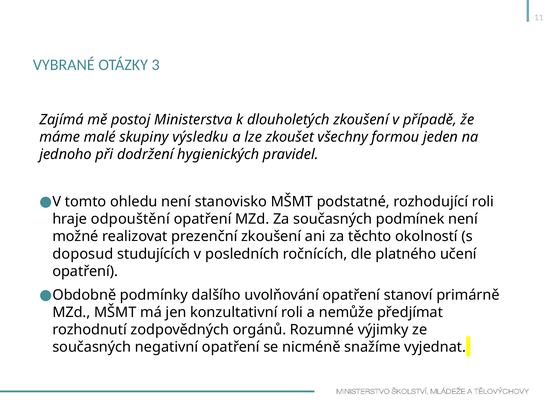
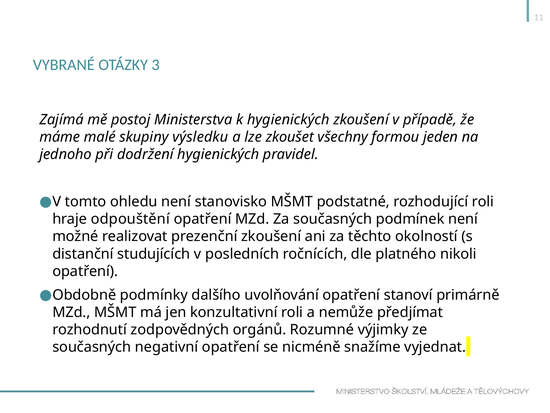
k dlouholetých: dlouholetých -> hygienických
doposud: doposud -> distanční
učení: učení -> nikoli
